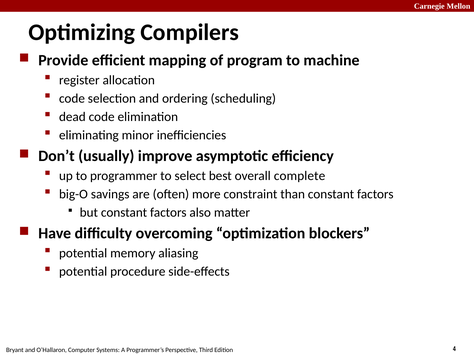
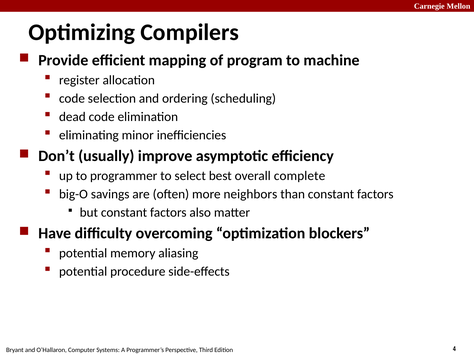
constraint: constraint -> neighbors
